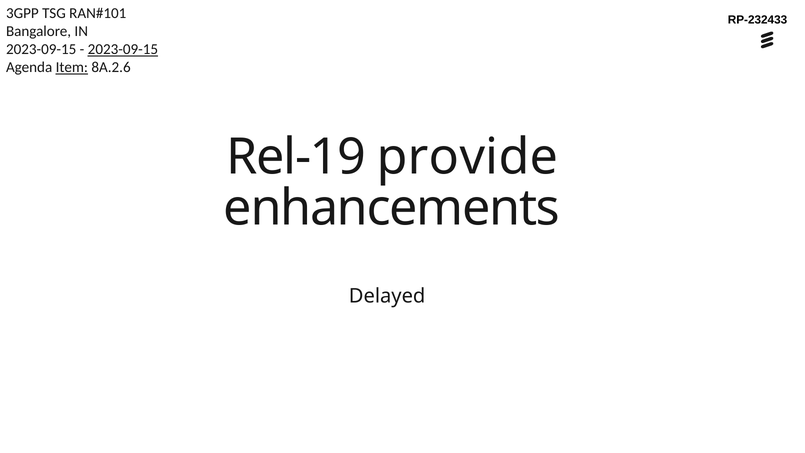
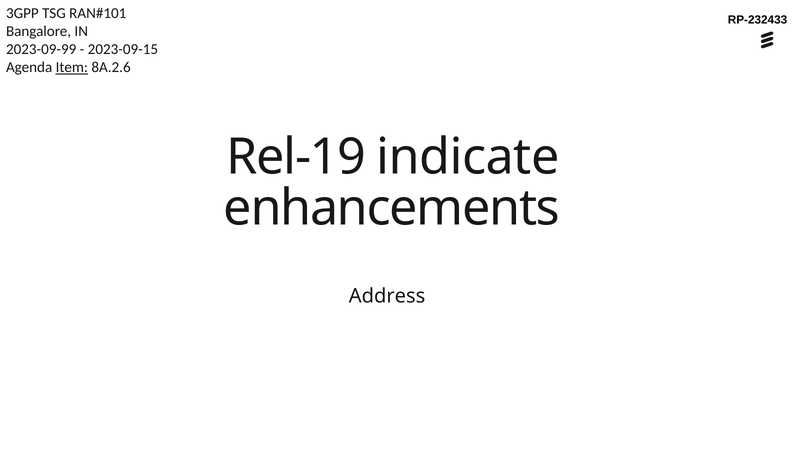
2023-09-15 at (41, 49): 2023-09-15 -> 2023-09-99
2023-09-15 at (123, 49) underline: present -> none
provide: provide -> indicate
Delayed: Delayed -> Address
